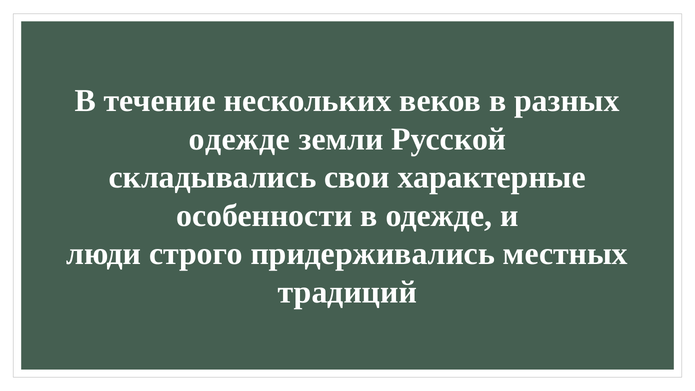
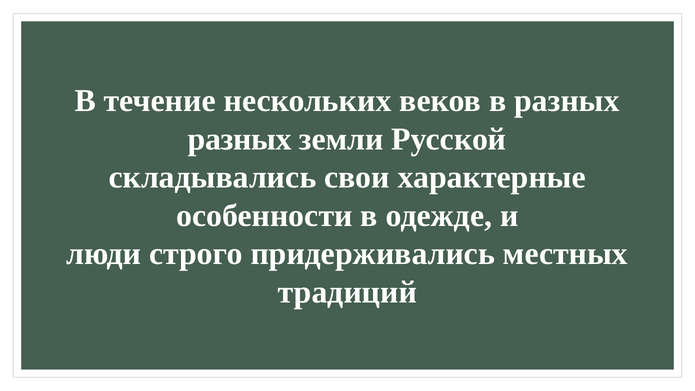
одежде at (239, 139): одежде -> разных
